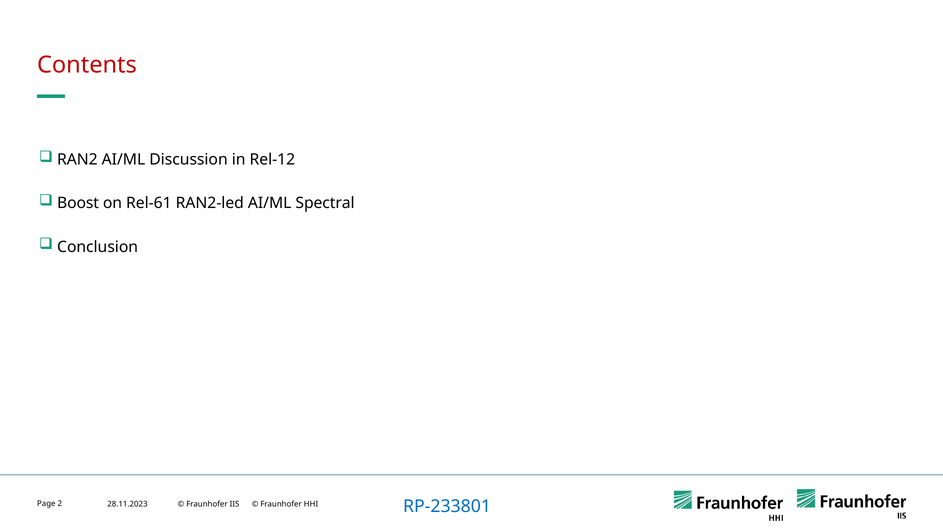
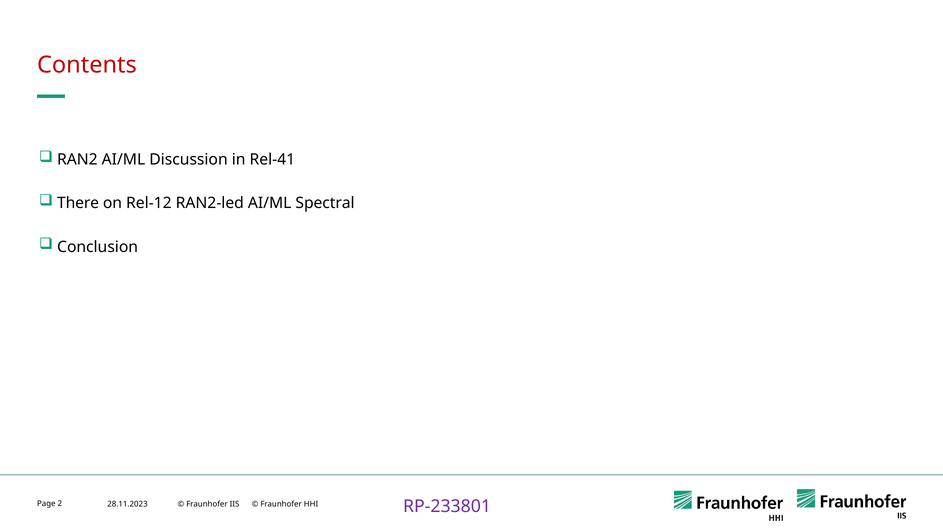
Rel-12: Rel-12 -> Rel-41
Boost: Boost -> There
Rel-61: Rel-61 -> Rel-12
RP-233801 colour: blue -> purple
